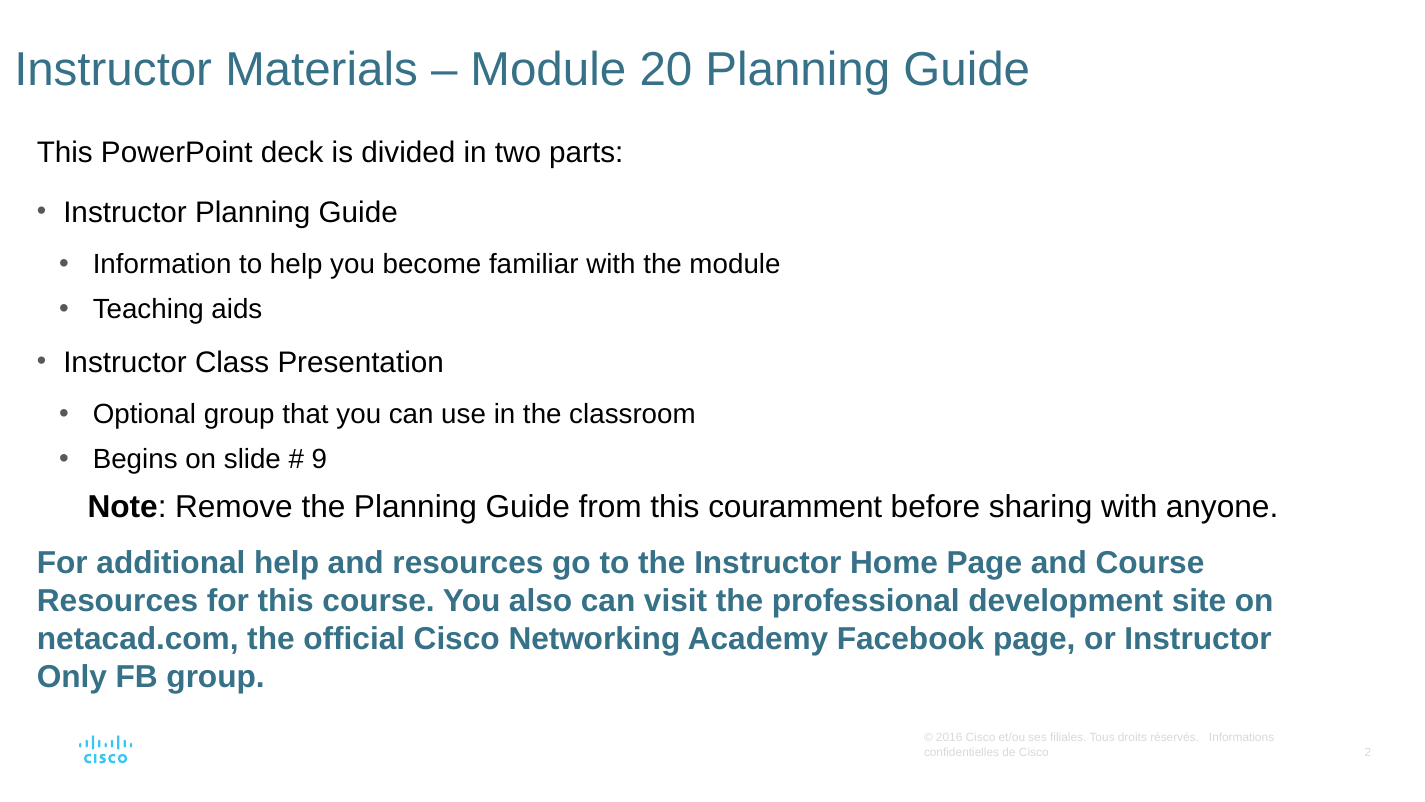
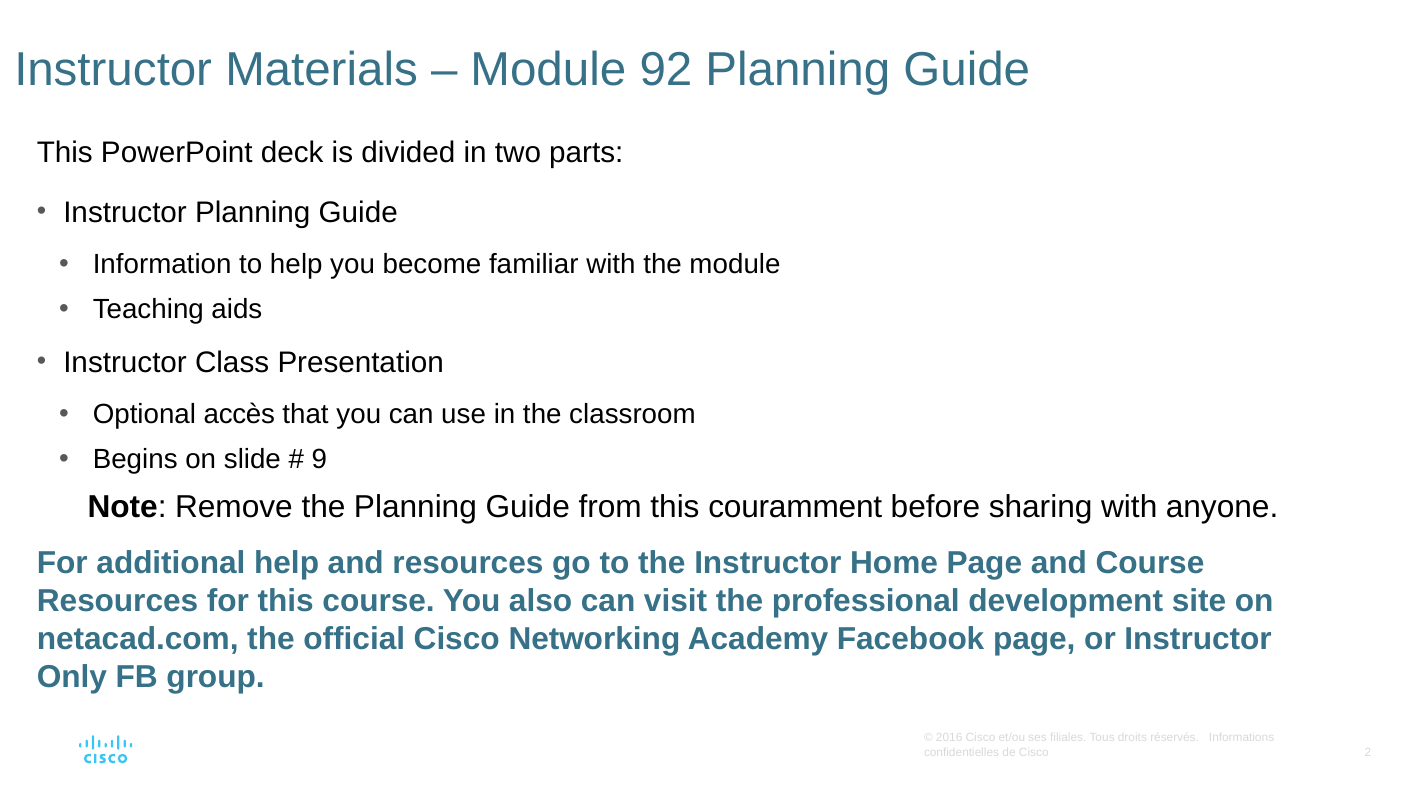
20: 20 -> 92
Optional group: group -> accès
